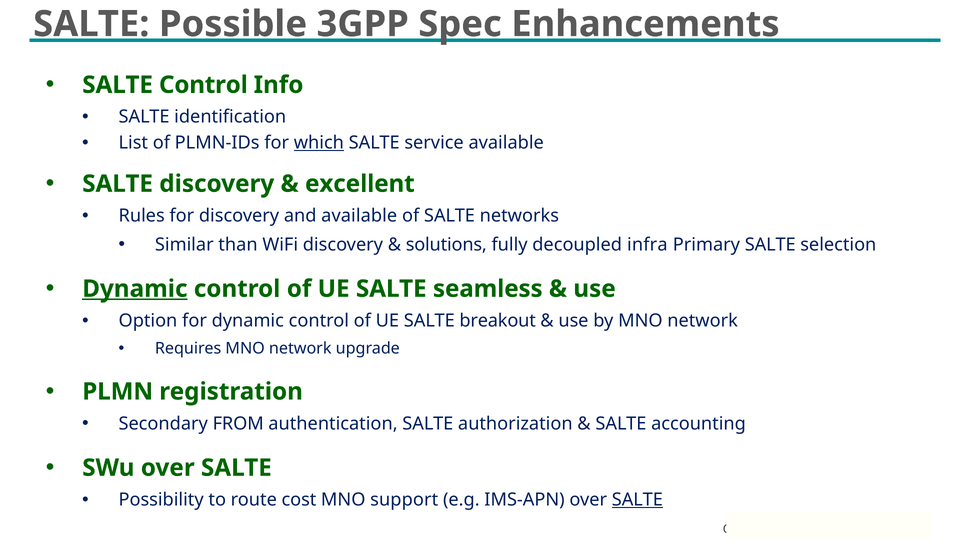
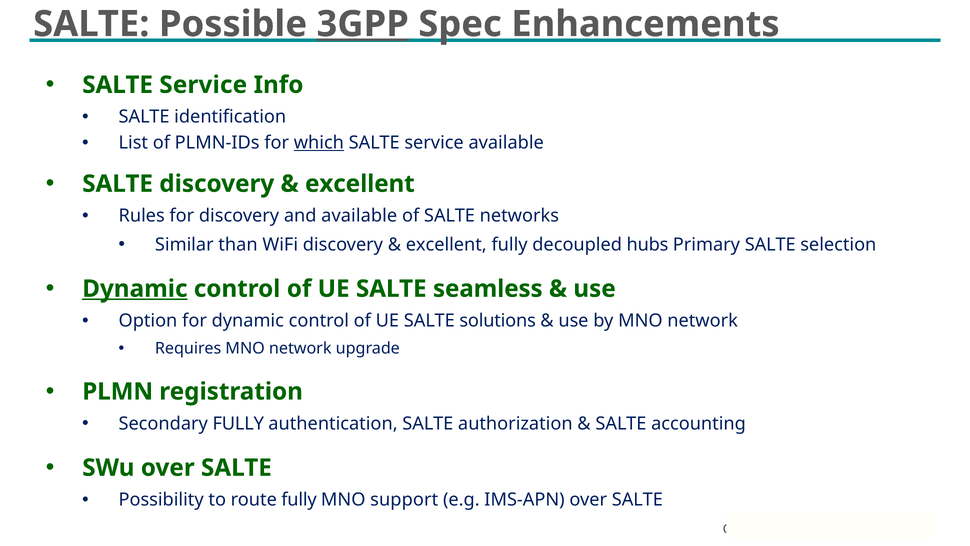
3GPP underline: none -> present
Control at (203, 85): Control -> Service
solutions at (446, 245): solutions -> excellent
infra: infra -> hubs
breakout: breakout -> solutions
Secondary FROM: FROM -> FULLY
route cost: cost -> fully
SALTE at (637, 500) underline: present -> none
